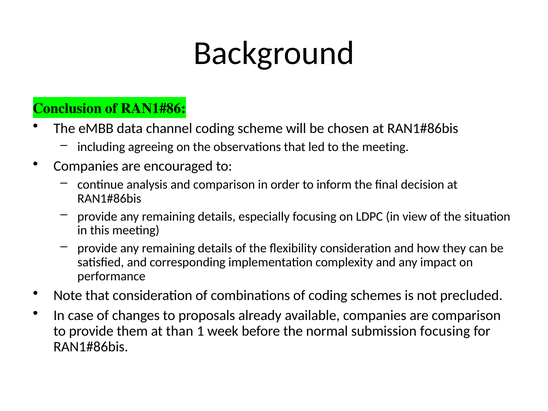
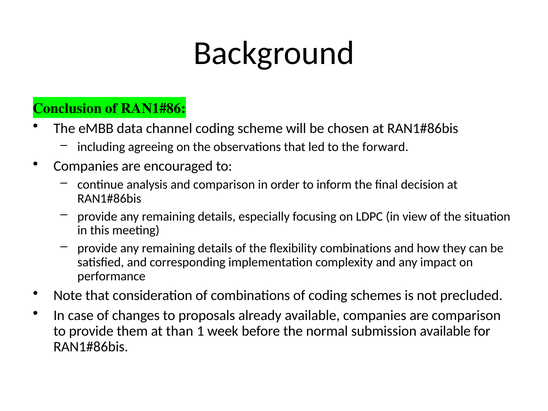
the meeting: meeting -> forward
flexibility consideration: consideration -> combinations
submission focusing: focusing -> available
